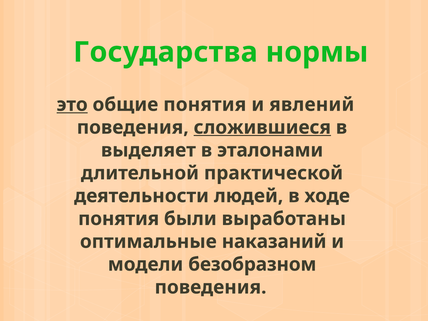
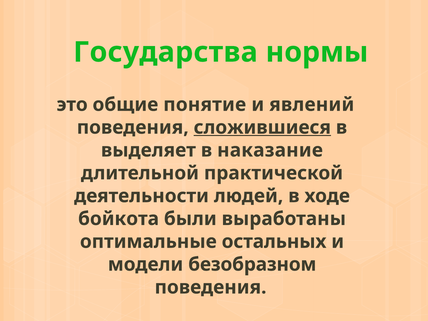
это underline: present -> none
общие понятия: понятия -> понятие
эталонами: эталонами -> наказание
понятия at (119, 219): понятия -> бойкота
наказаний: наказаний -> остальных
